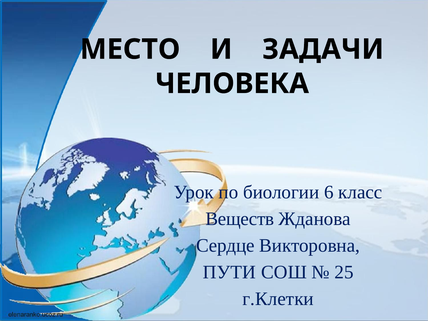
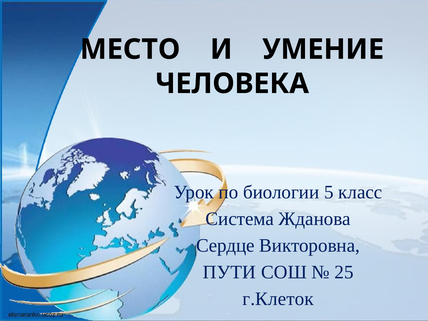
ЗАДАЧИ: ЗАДАЧИ -> УМЕНИЕ
6: 6 -> 5
Веществ: Веществ -> Система
г.Клетки: г.Клетки -> г.Клеток
